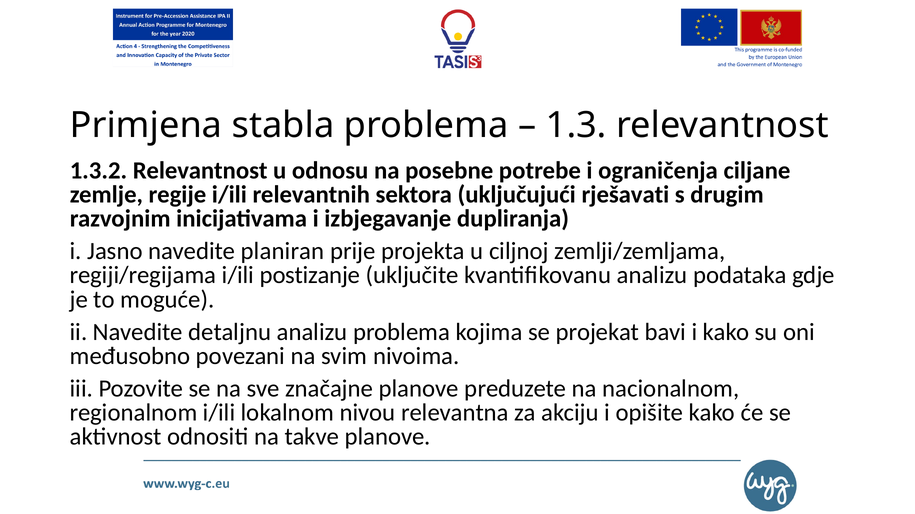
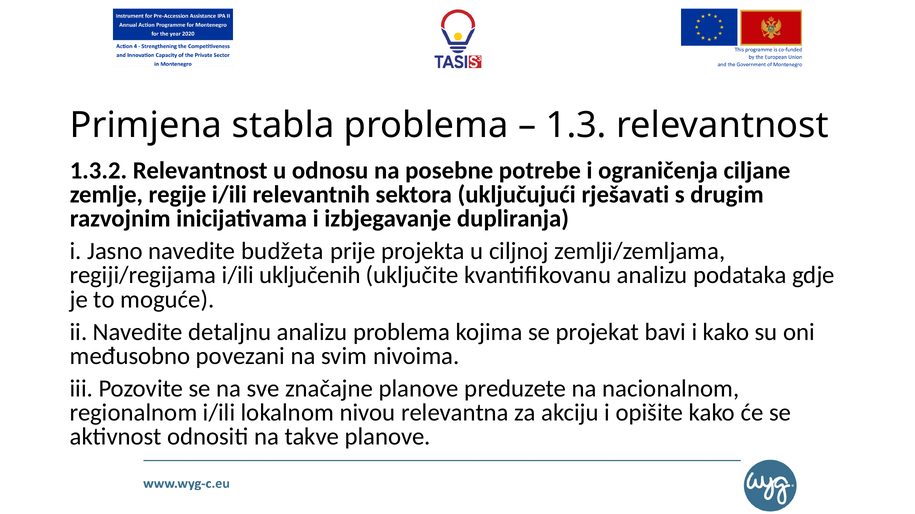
planiran: planiran -> budžeta
postizanje: postizanje -> uključenih
